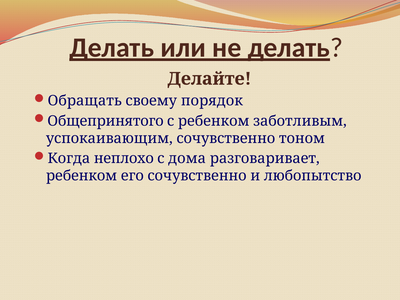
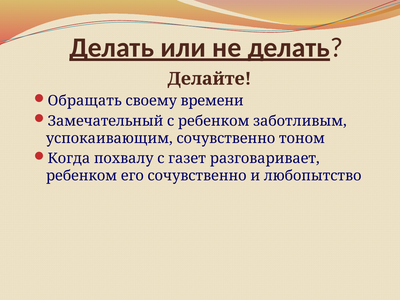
порядок: порядок -> времени
Общепринятого: Общепринятого -> Замечательный
неплохо: неплохо -> похвалу
дома: дома -> газет
